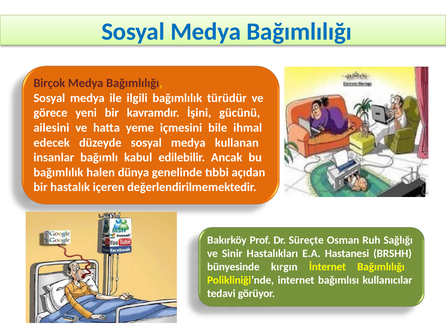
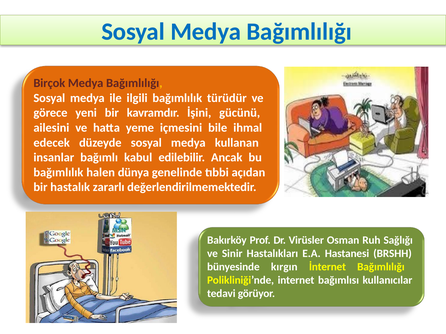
içeren: içeren -> zararlı
Süreçte: Süreçte -> Virüsler
